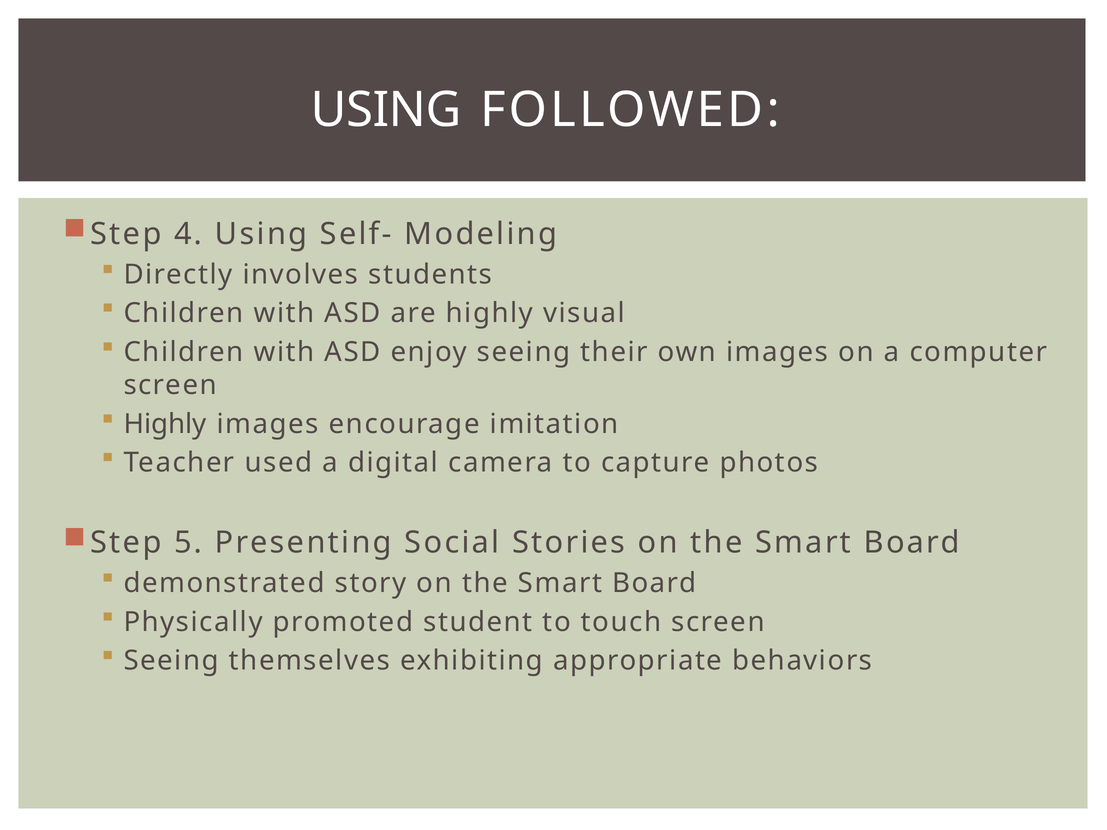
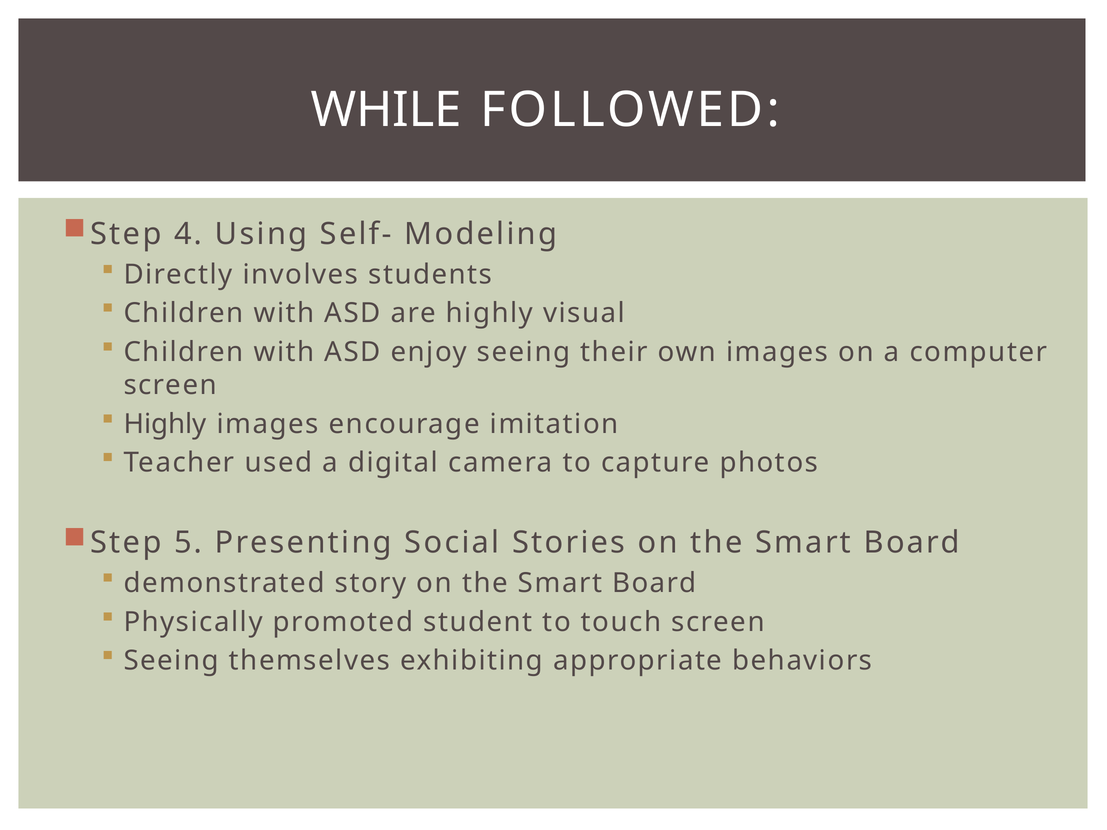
USING at (386, 110): USING -> WHILE
